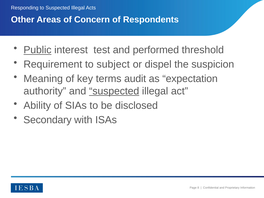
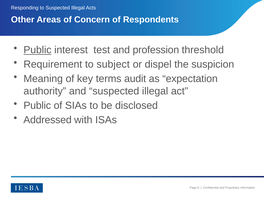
performed: performed -> profession
suspected at (114, 91) underline: present -> none
Ability at (37, 105): Ability -> Public
Secondary: Secondary -> Addressed
